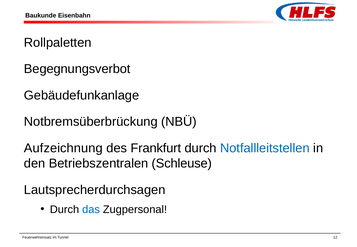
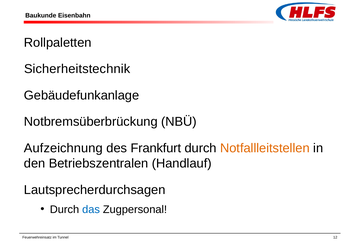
Begegnungsverbot: Begegnungsverbot -> Sicherheitstechnik
Notfallleitstellen colour: blue -> orange
Schleuse: Schleuse -> Handlauf
